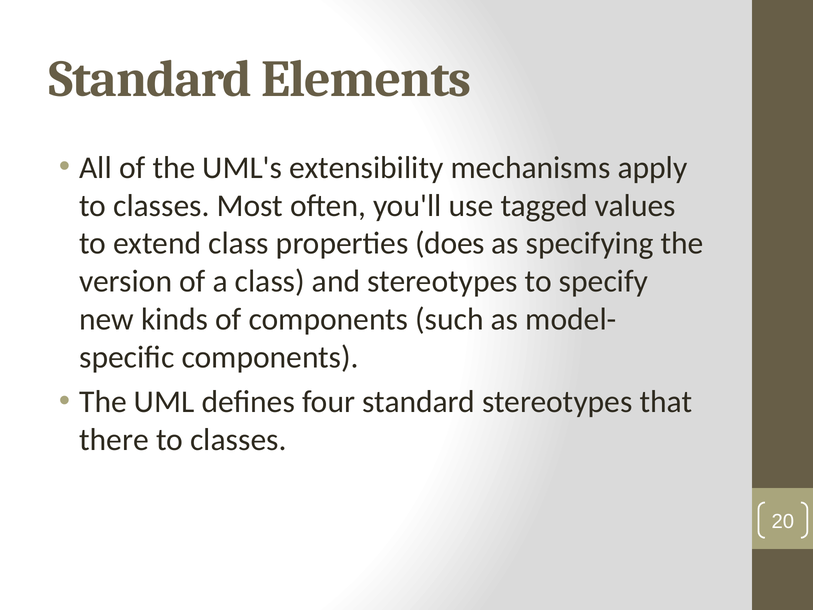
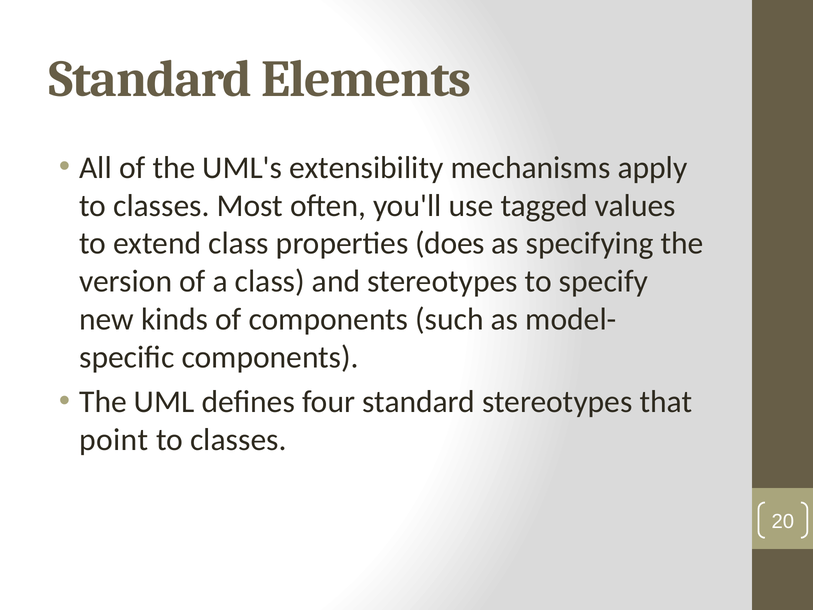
there: there -> point
